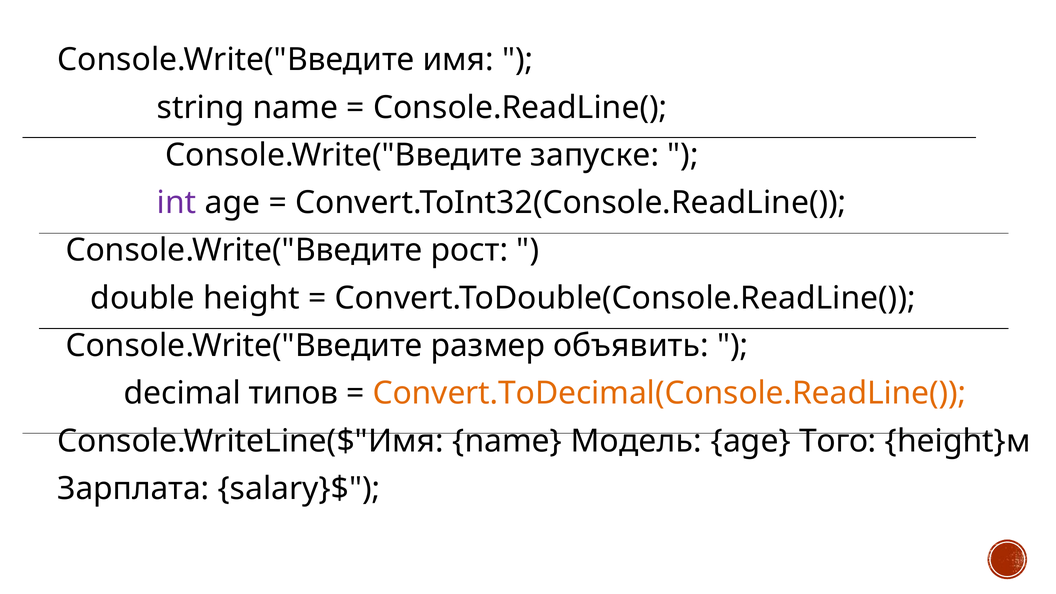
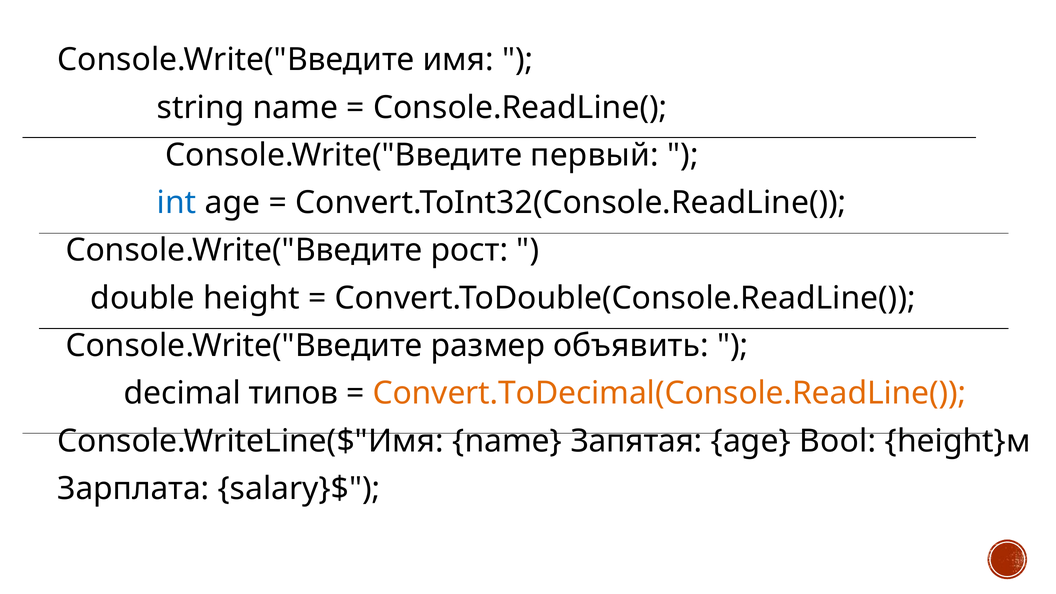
запуске: запуске -> первый
int colour: purple -> blue
Модель: Модель -> Запятая
Того: Того -> Bool
